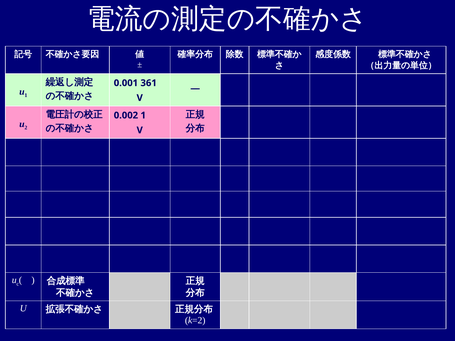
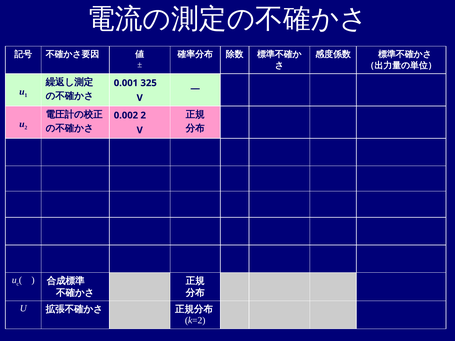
361: 361 -> 325
0.002 1: 1 -> 2
